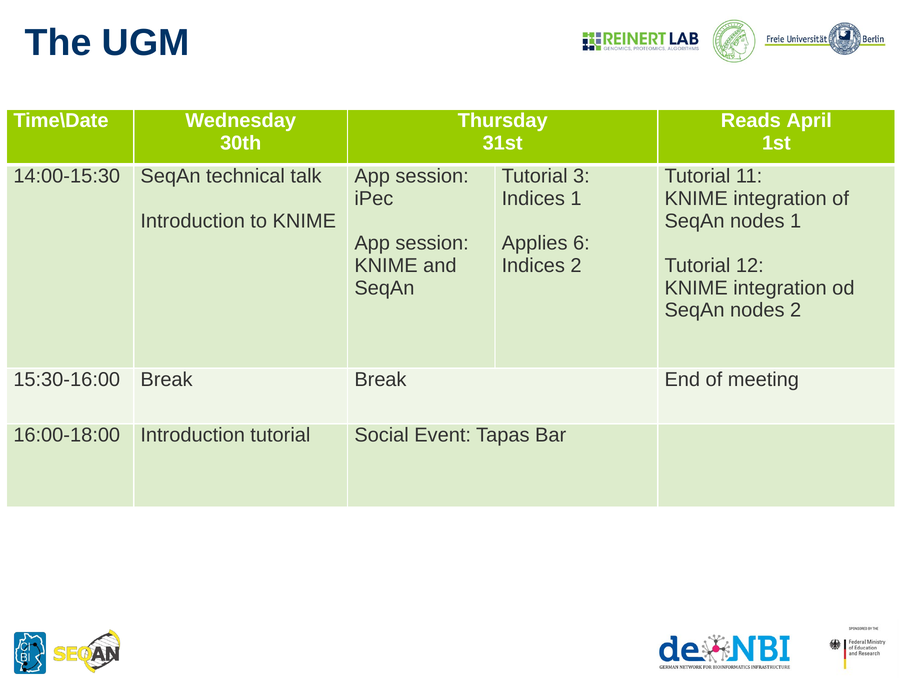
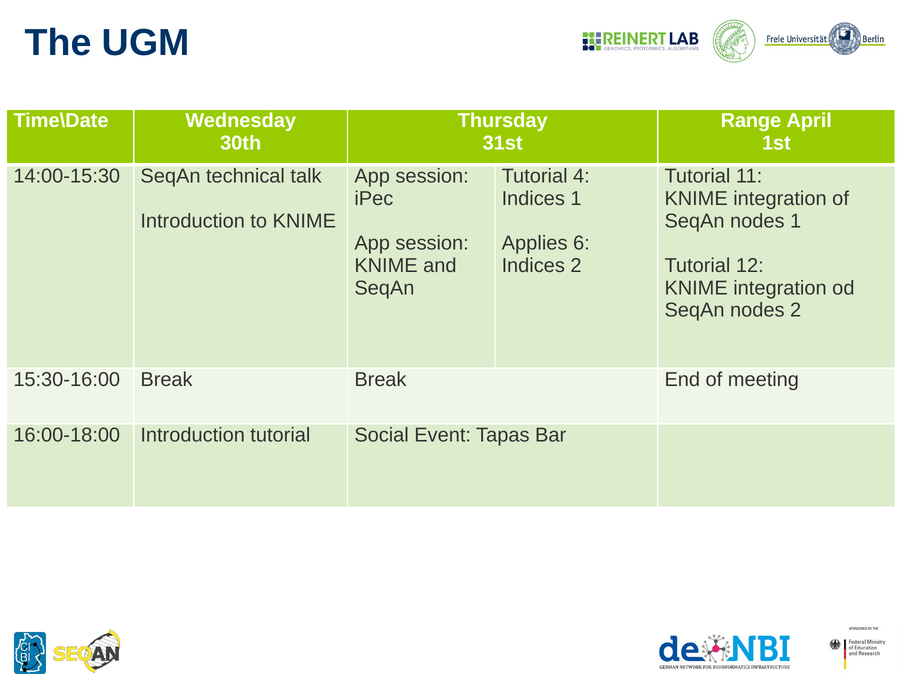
Reads: Reads -> Range
3: 3 -> 4
